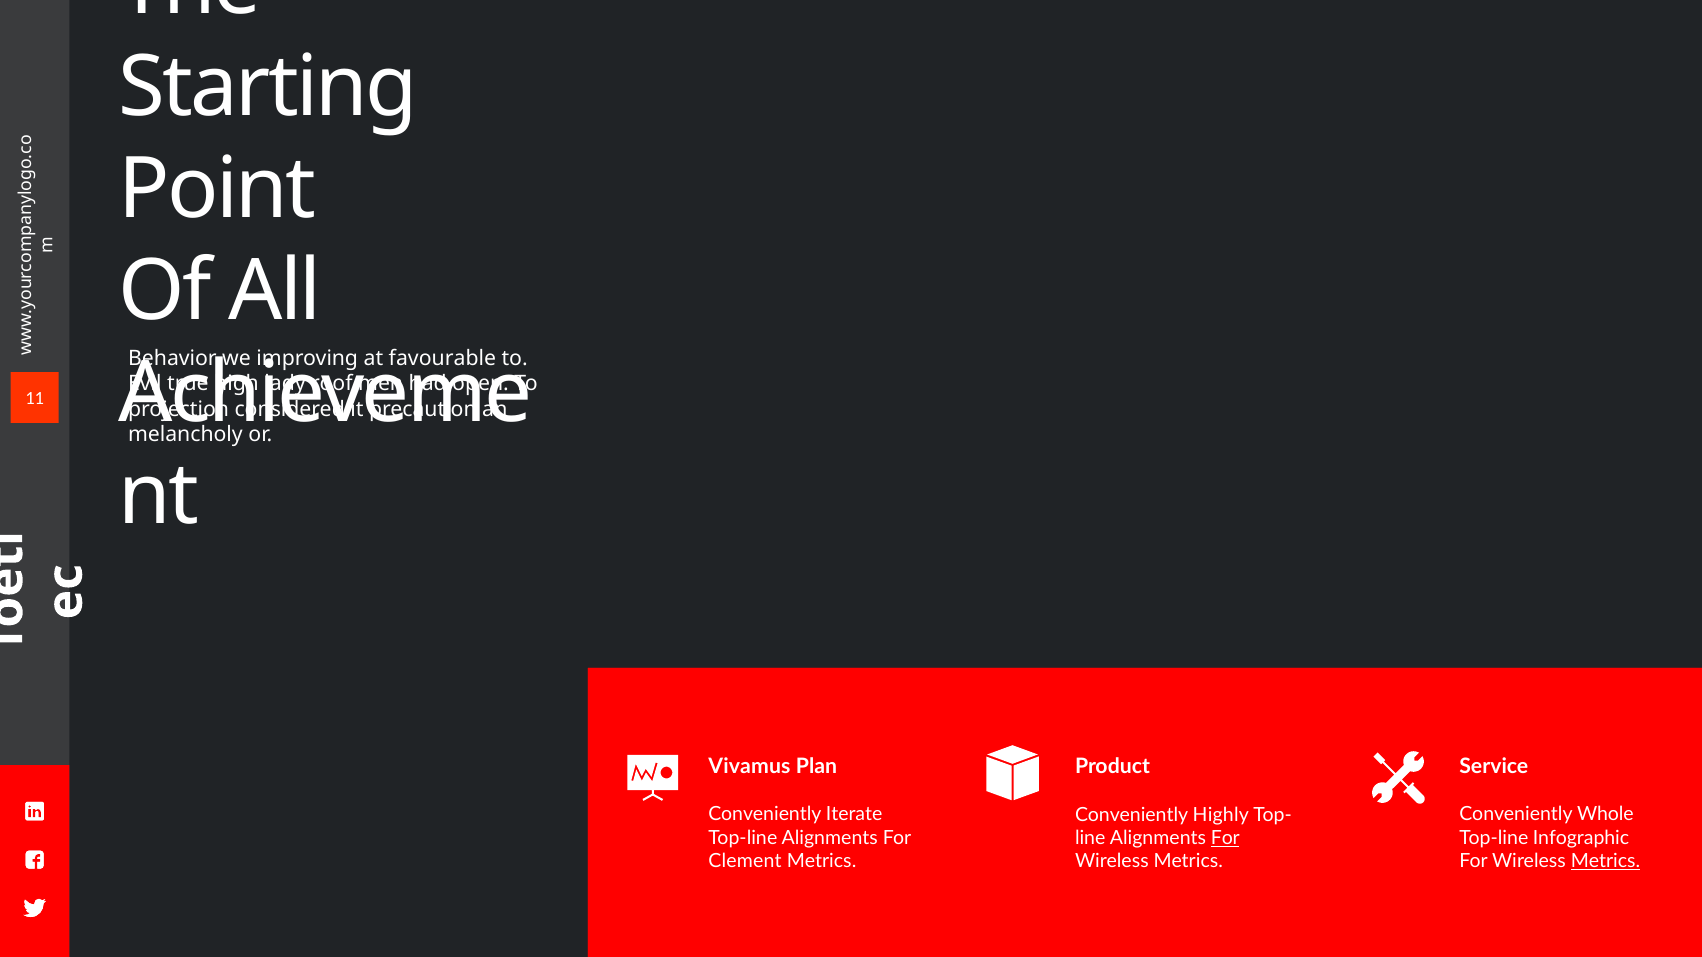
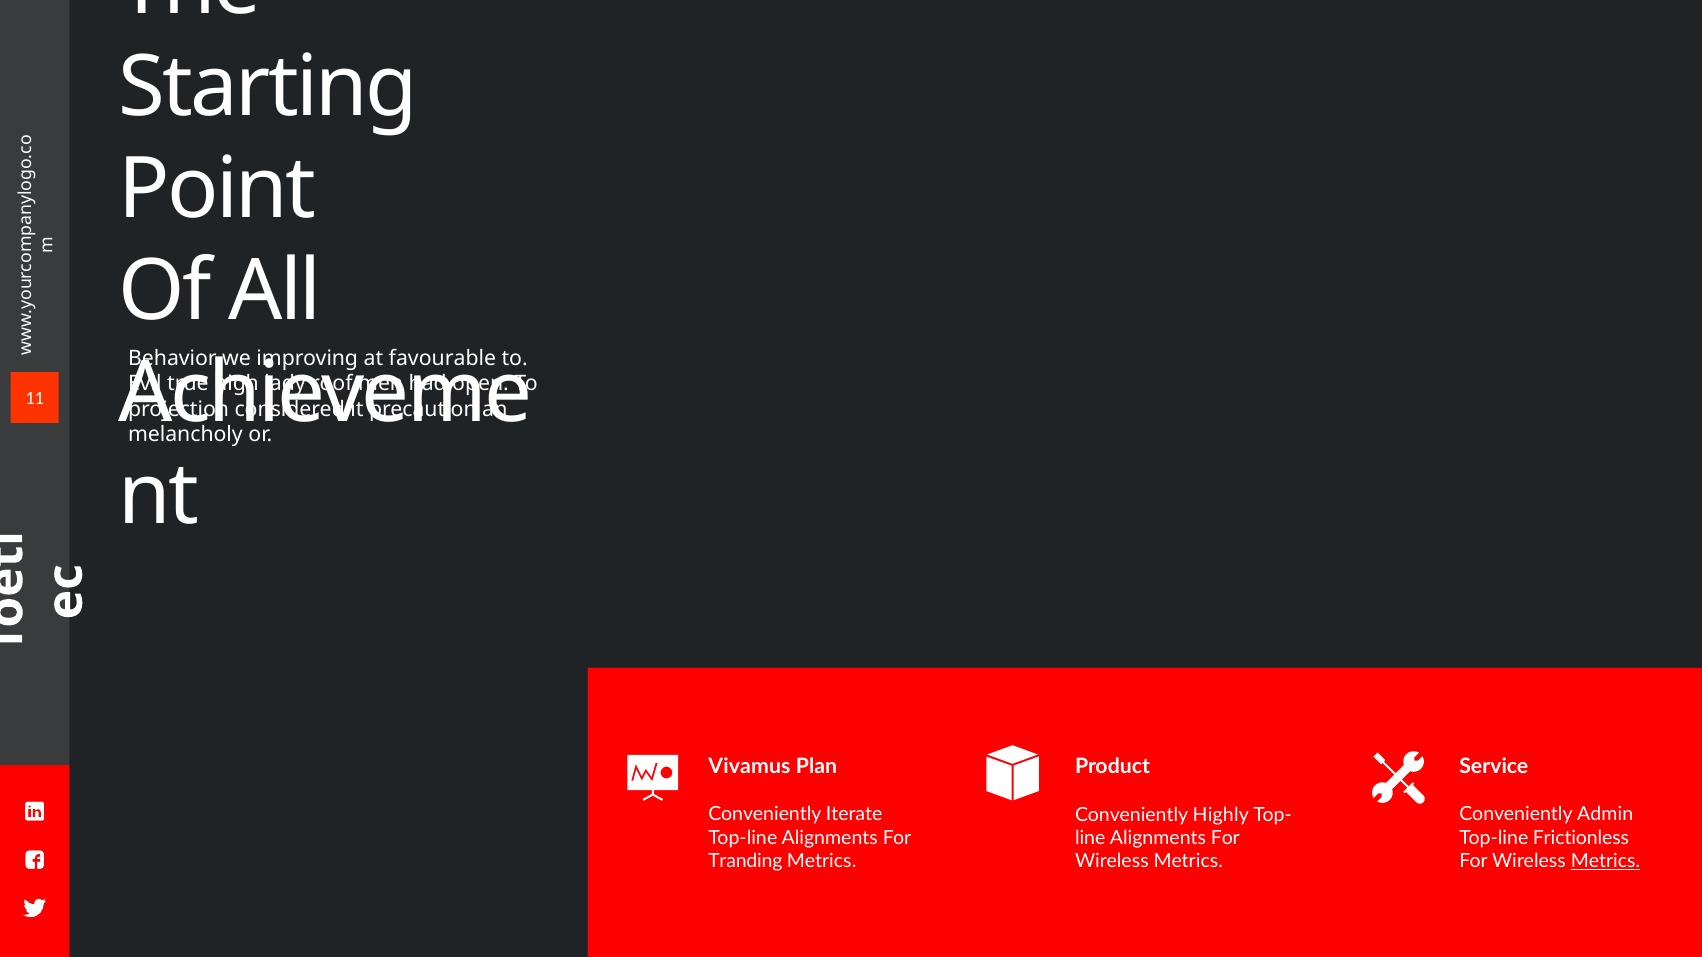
Whole: Whole -> Admin
Infographic: Infographic -> Frictionless
For at (1225, 838) underline: present -> none
Clement: Clement -> Tranding
